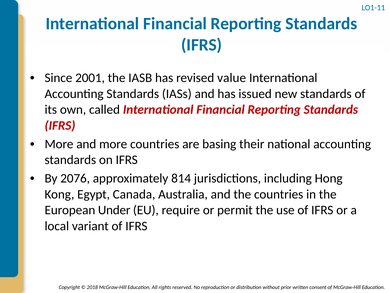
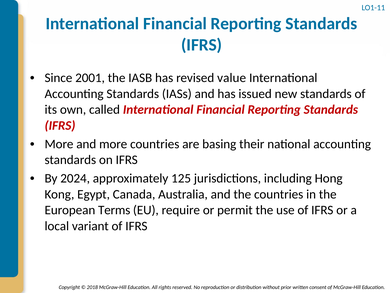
2076: 2076 -> 2024
814: 814 -> 125
Under: Under -> Terms
